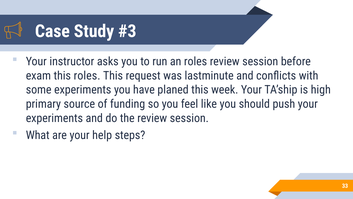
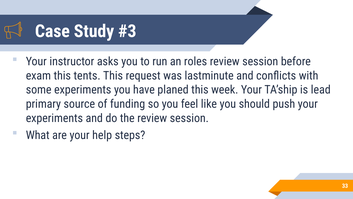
this roles: roles -> tents
high: high -> lead
